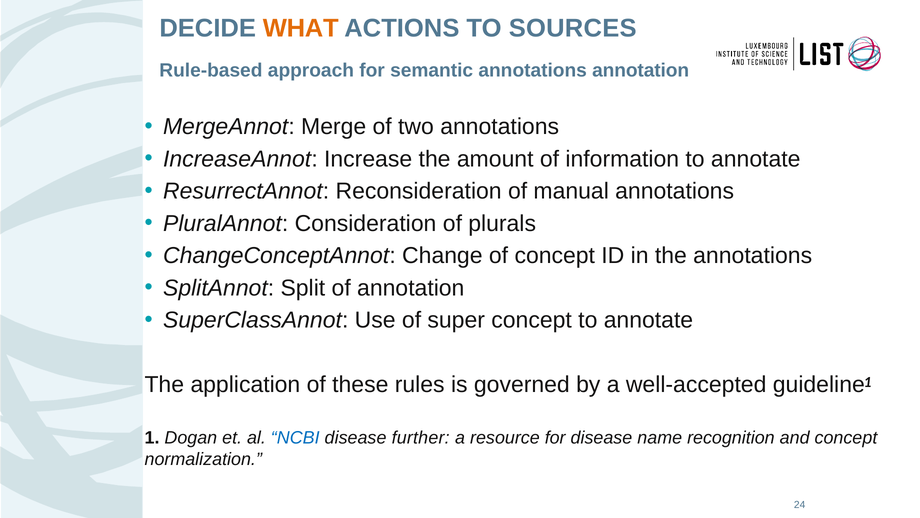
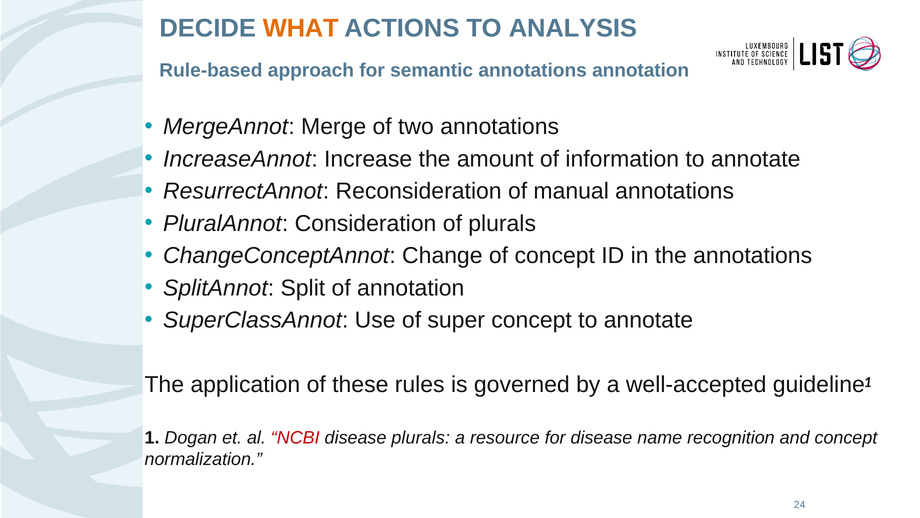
SOURCES: SOURCES -> ANALYSIS
NCBI colour: blue -> red
disease further: further -> plurals
